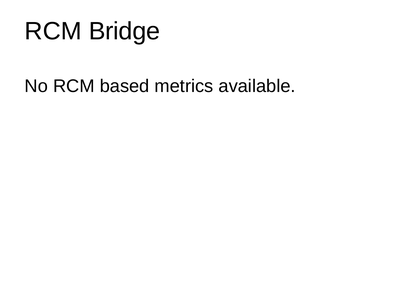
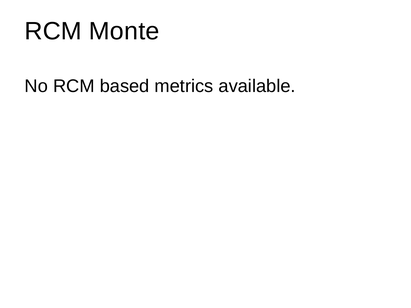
Bridge: Bridge -> Monte
